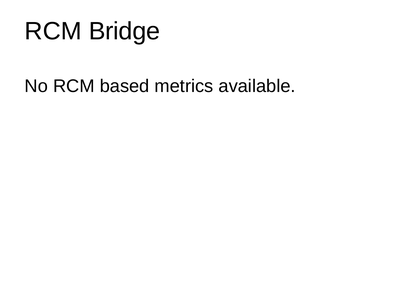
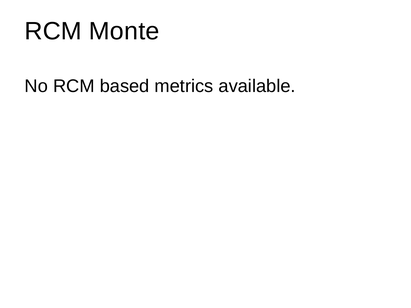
Bridge: Bridge -> Monte
